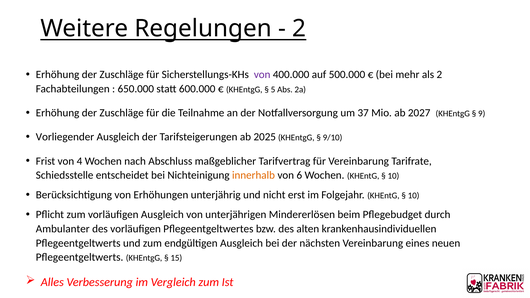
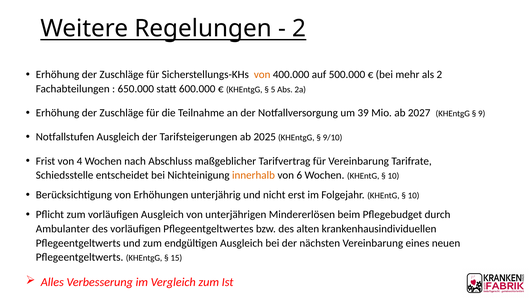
von at (262, 75) colour: purple -> orange
37: 37 -> 39
Vorliegender: Vorliegender -> Notfallstufen
